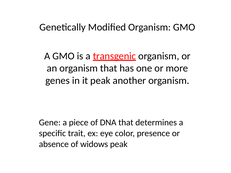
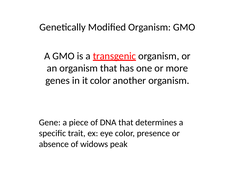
it peak: peak -> color
